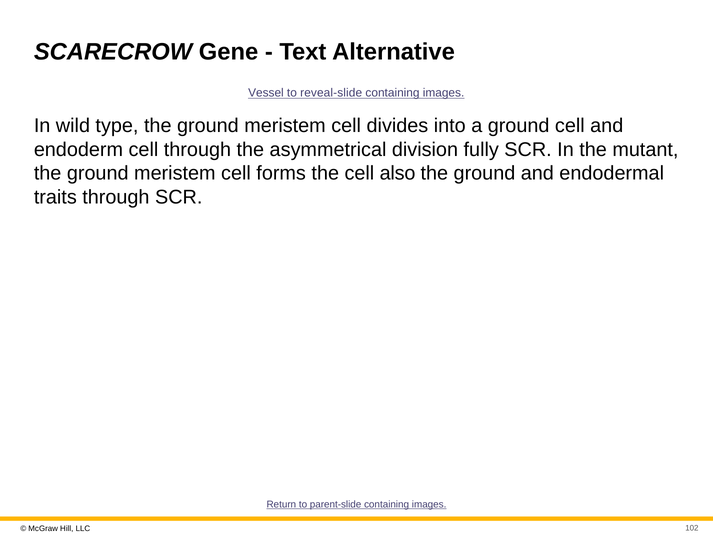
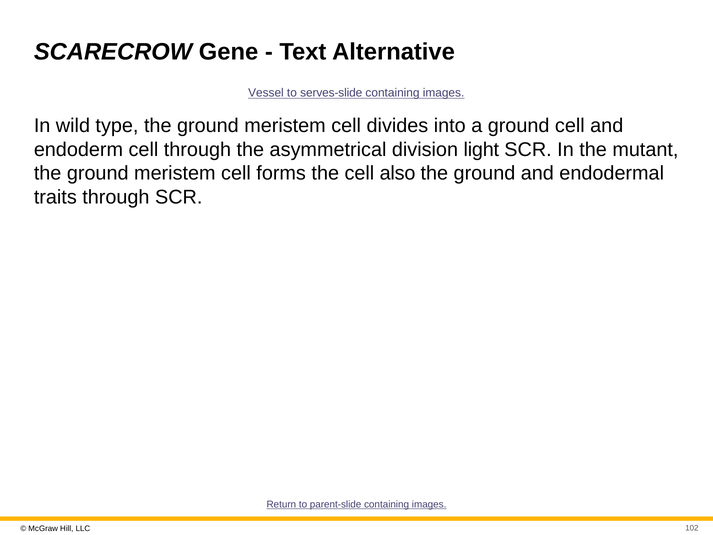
reveal-slide: reveal-slide -> serves-slide
fully: fully -> light
